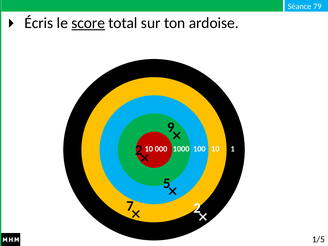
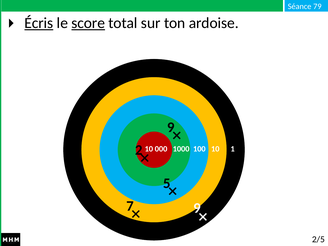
Écris underline: none -> present
7 2: 2 -> 9
1/5: 1/5 -> 2/5
